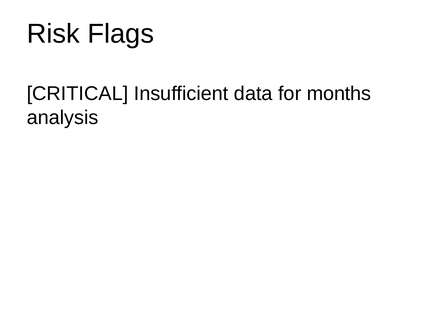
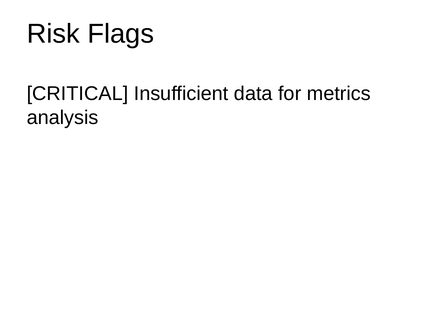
months: months -> metrics
